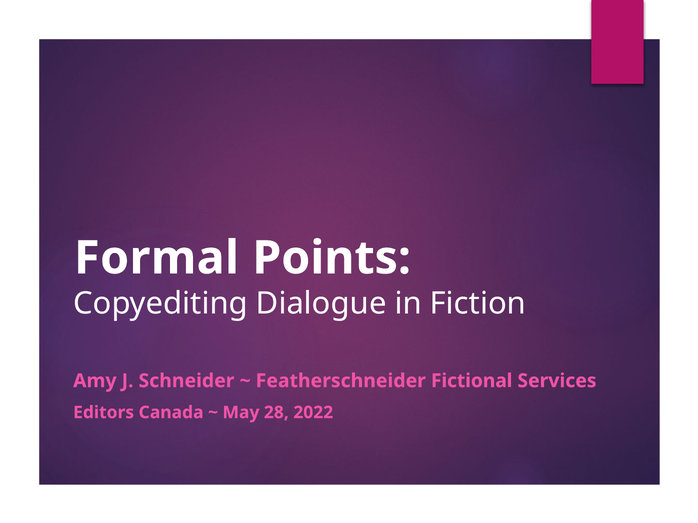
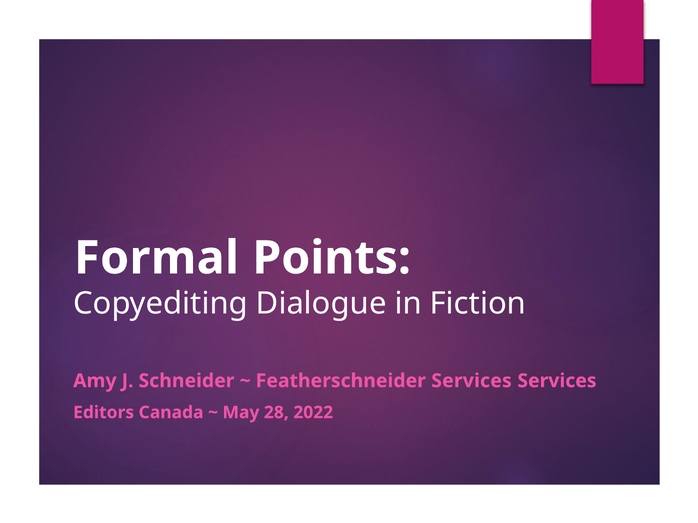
Featherschneider Fictional: Fictional -> Services
